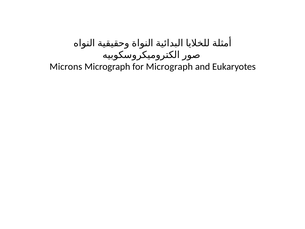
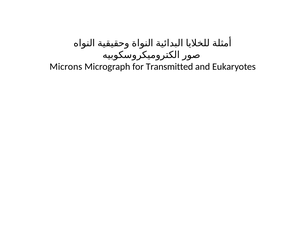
for Micrograph: Micrograph -> Transmitted
